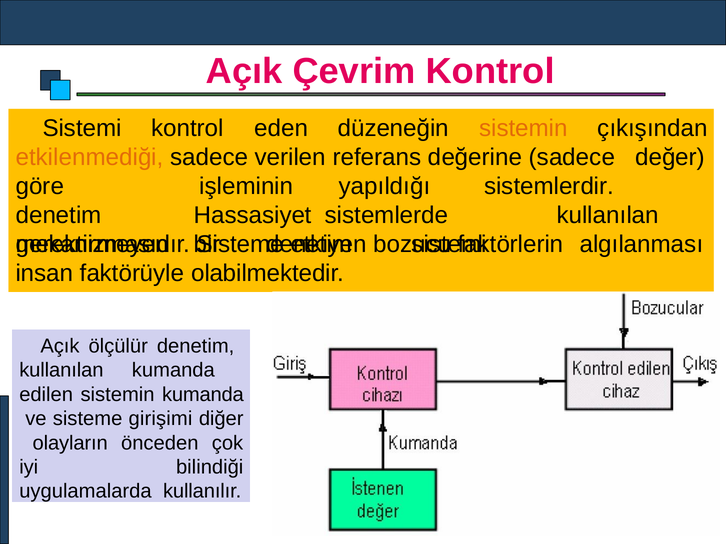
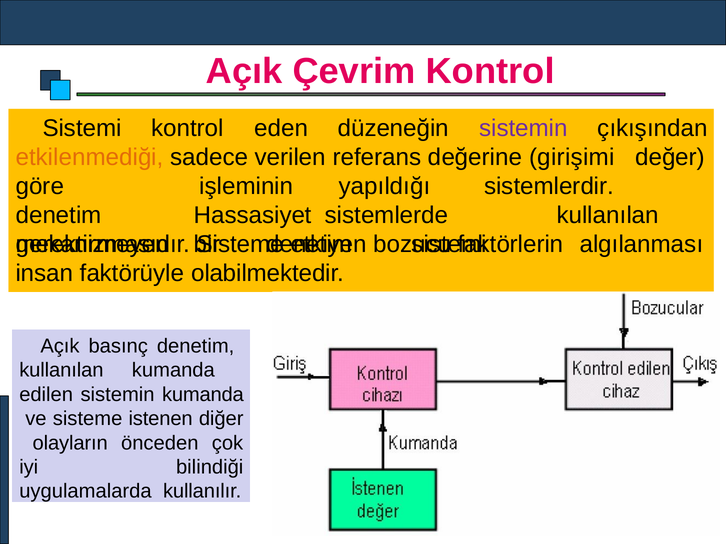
sistemin at (523, 128) colour: orange -> purple
değerine sadece: sadece -> girişimi
ölçülür: ölçülür -> basınç
girişimi: girişimi -> istenen
